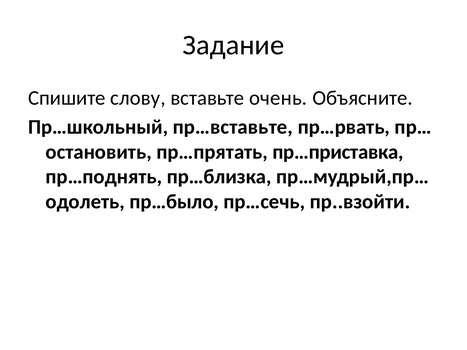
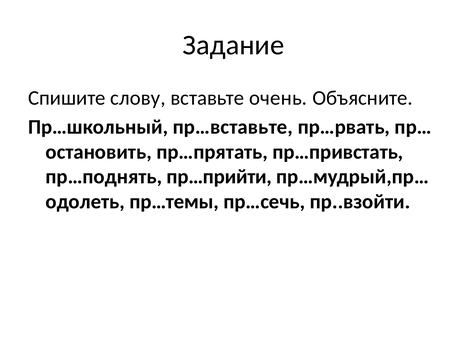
пр…приставка: пр…приставка -> пр…привстать
пр…близка: пр…близка -> пр…прийти
пр…было: пр…было -> пр…темы
